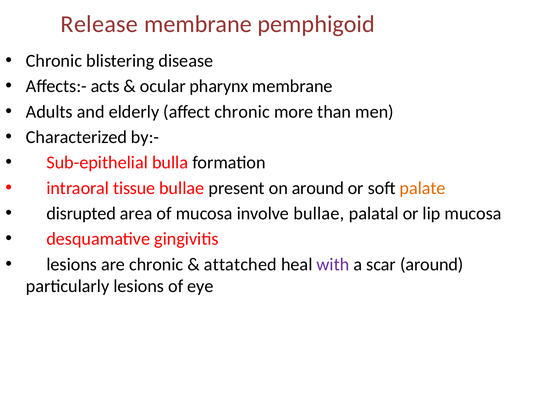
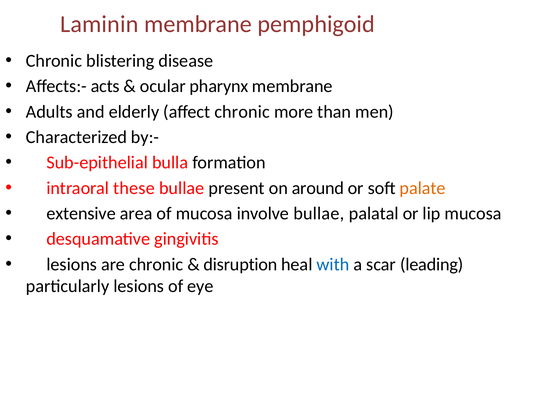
Release: Release -> Laminin
tissue: tissue -> these
disrupted: disrupted -> extensive
attatched: attatched -> disruption
with colour: purple -> blue
scar around: around -> leading
